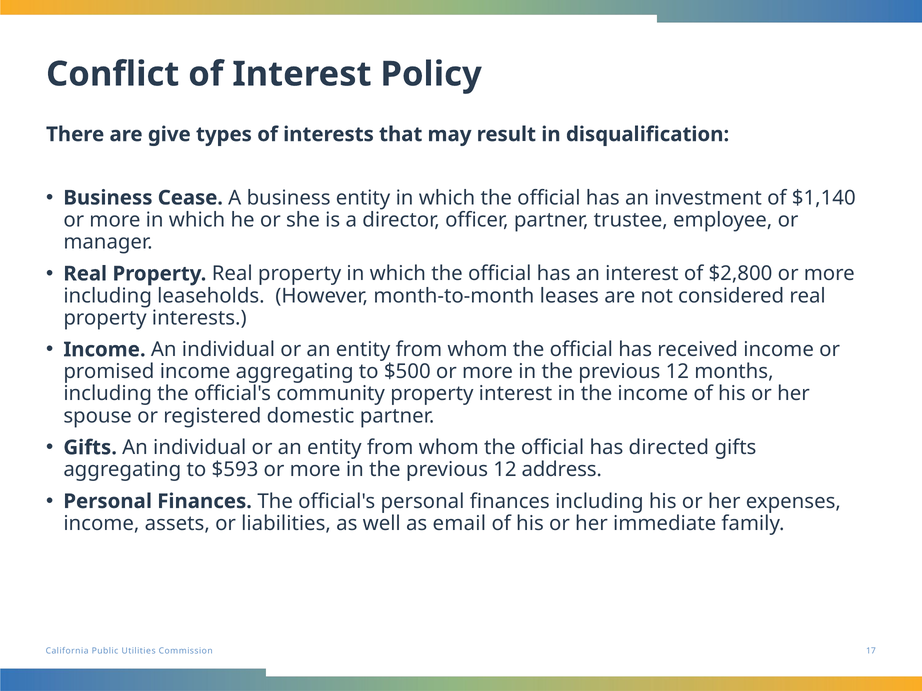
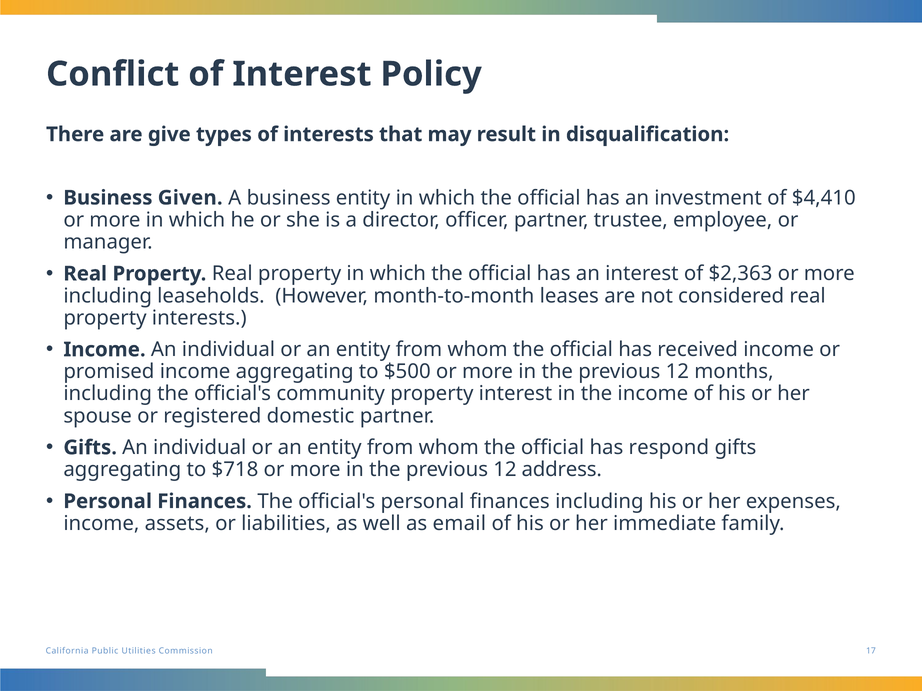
Cease: Cease -> Given
$1,140: $1,140 -> $4,410
$2,800: $2,800 -> $2,363
directed: directed -> respond
$593: $593 -> $718
